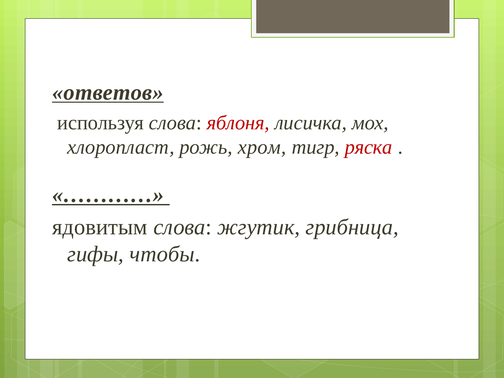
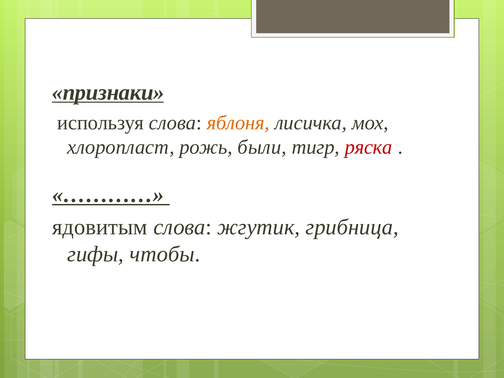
ответов: ответов -> признаки
яблоня colour: red -> orange
хром: хром -> были
